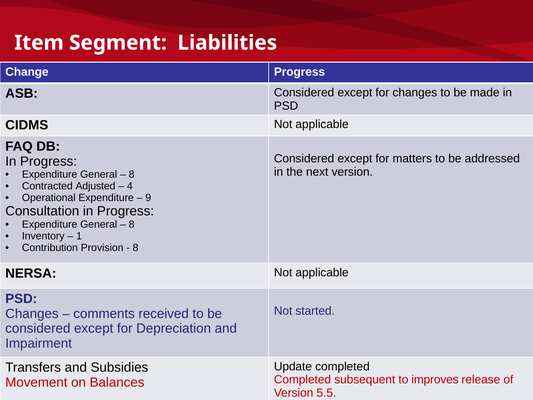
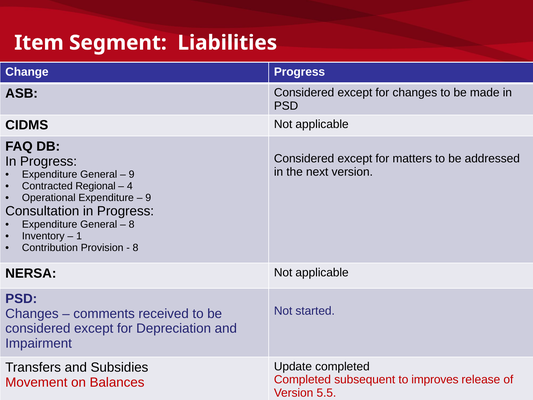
8 at (132, 174): 8 -> 9
Adjusted: Adjusted -> Regional
